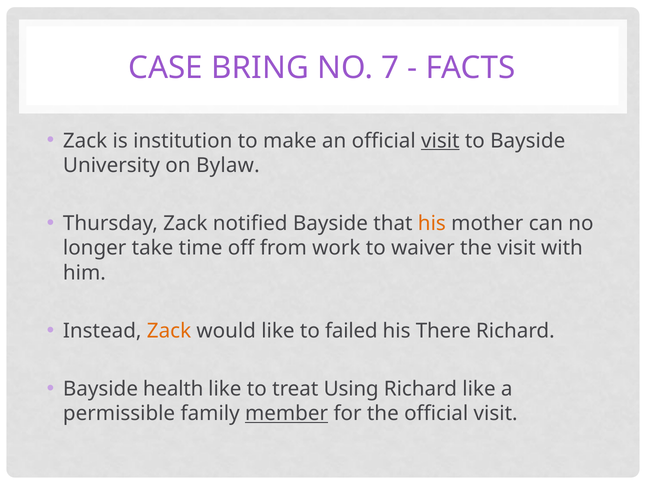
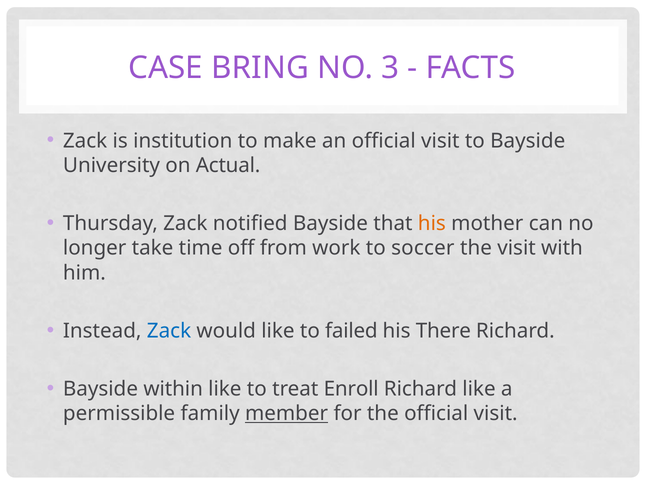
7: 7 -> 3
visit at (440, 141) underline: present -> none
Bylaw: Bylaw -> Actual
waiver: waiver -> soccer
Zack at (169, 331) colour: orange -> blue
health: health -> within
Using: Using -> Enroll
